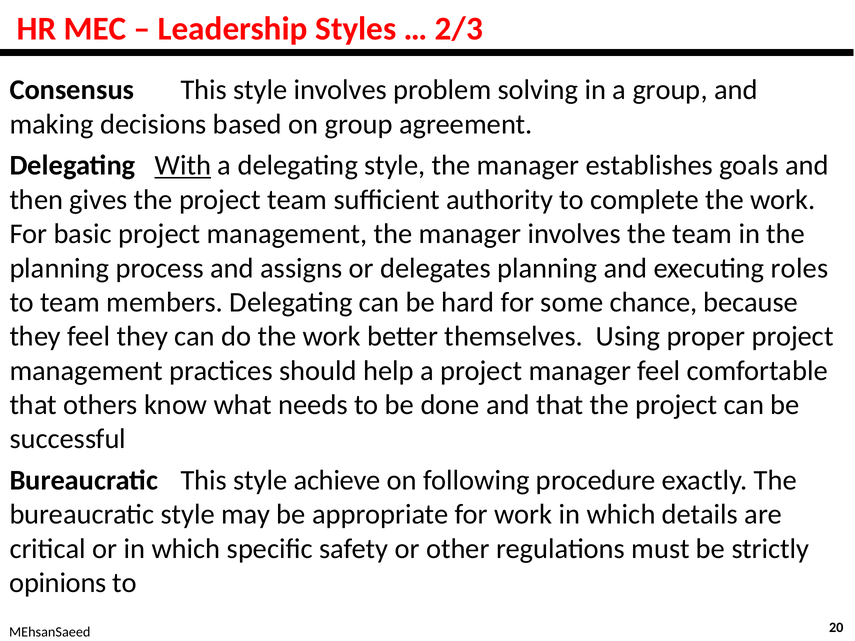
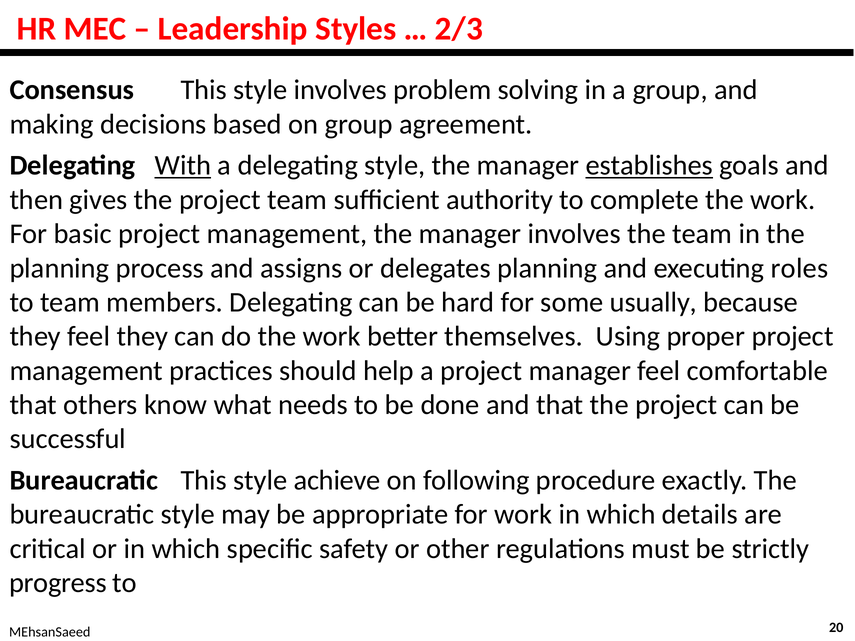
establishes underline: none -> present
chance: chance -> usually
opinions: opinions -> progress
